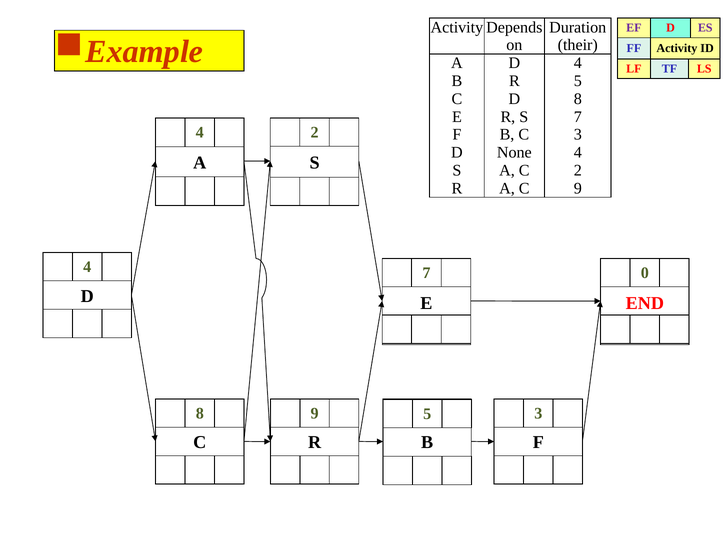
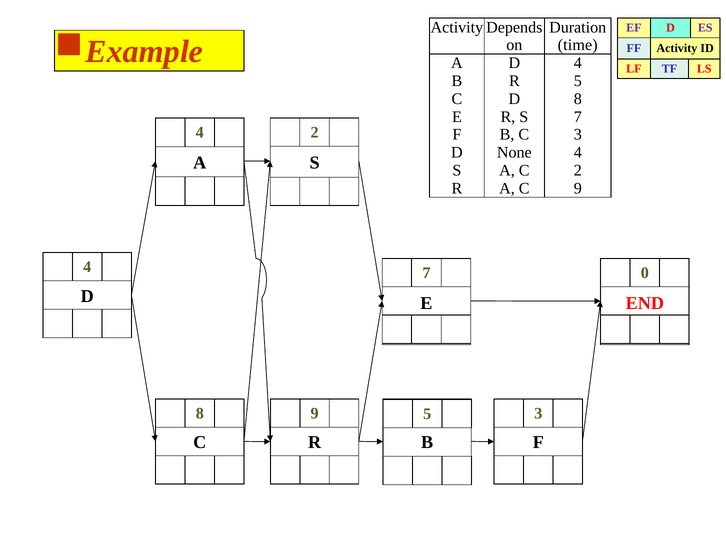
their: their -> time
